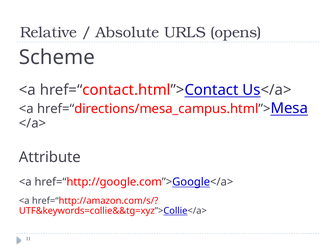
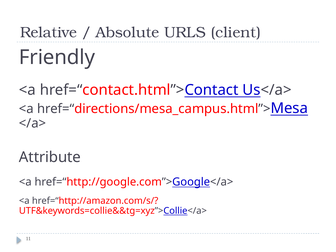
opens: opens -> client
Scheme: Scheme -> Friendly
